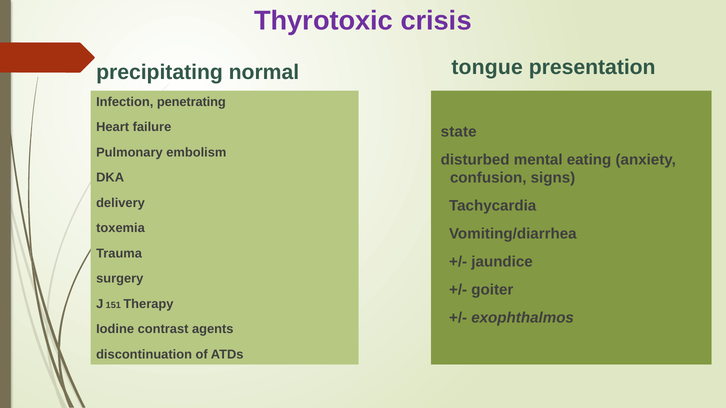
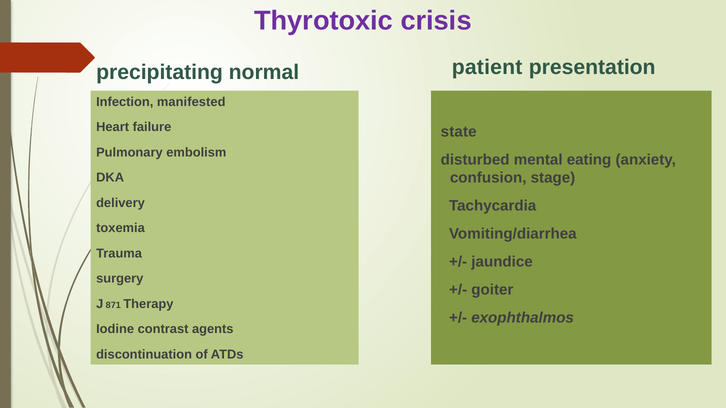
tongue: tongue -> patient
penetrating: penetrating -> manifested
signs: signs -> stage
151: 151 -> 871
